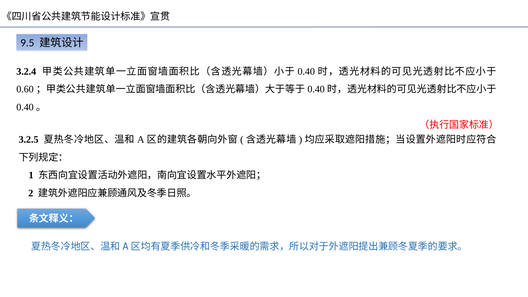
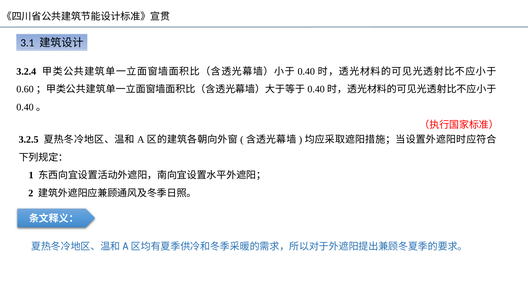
9.5: 9.5 -> 3.1
